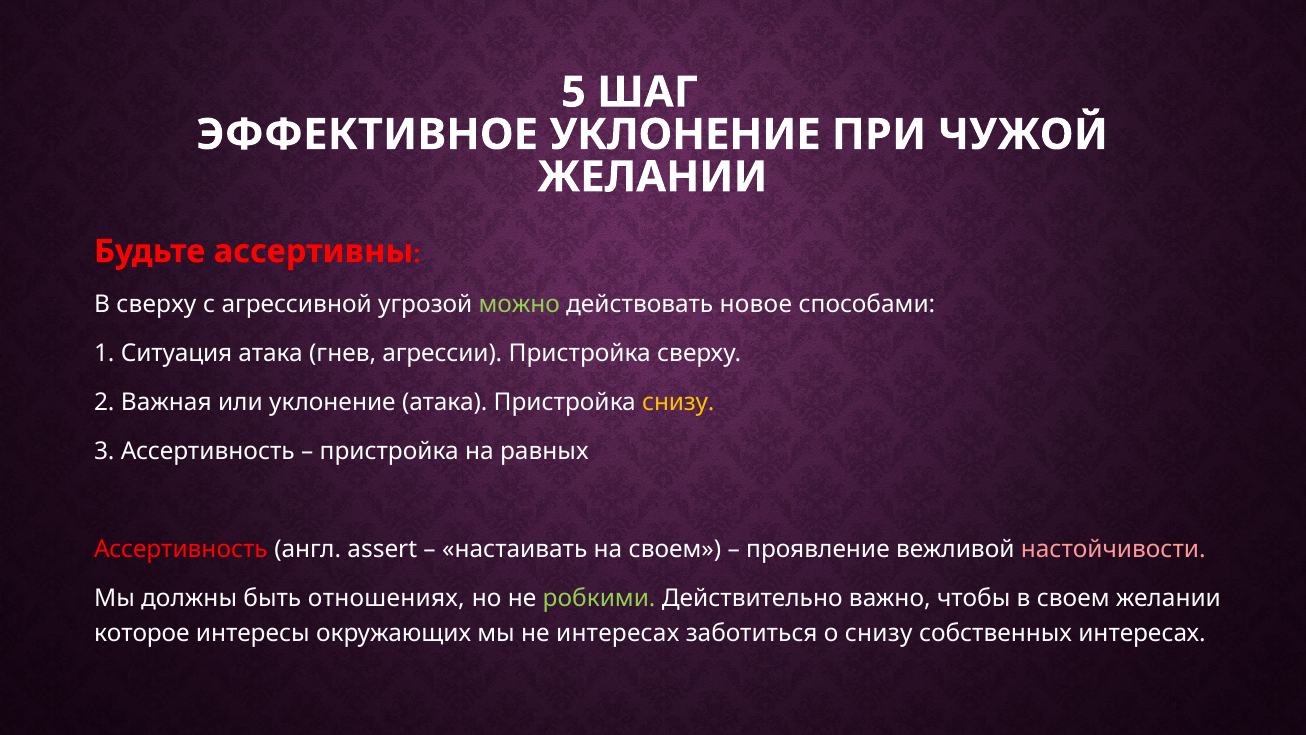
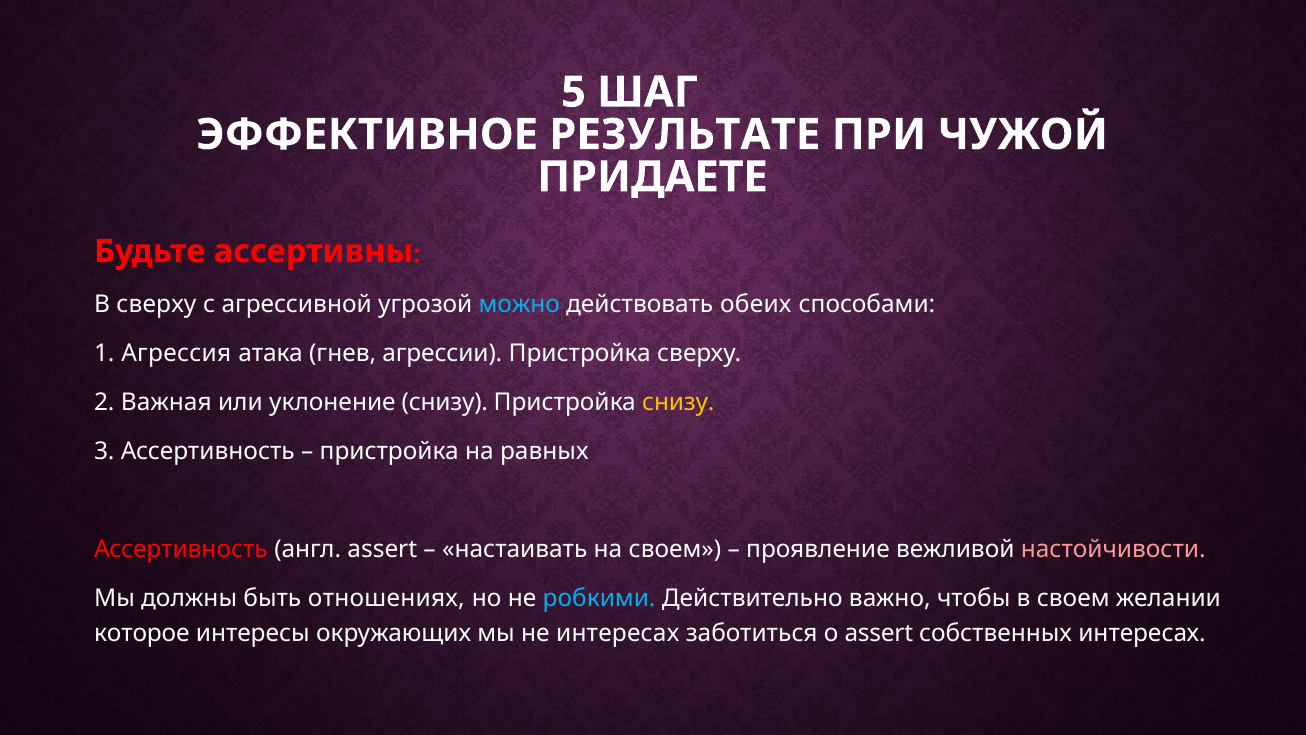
ЭФФЕКТИВНОЕ УКЛОНЕНИЕ: УКЛОНЕНИЕ -> РЕЗУЛЬТАТЕ
ЖЕЛАНИИ at (652, 177): ЖЕЛАНИИ -> ПРИДАЕТЕ
можно colour: light green -> light blue
новое: новое -> обеих
Ситуация: Ситуация -> Агрессия
уклонение атака: атака -> снизу
робкими colour: light green -> light blue
о снизу: снизу -> аssert
